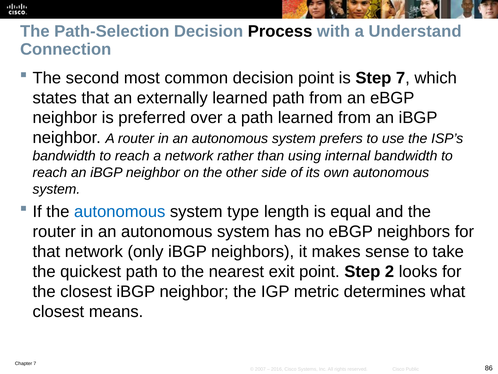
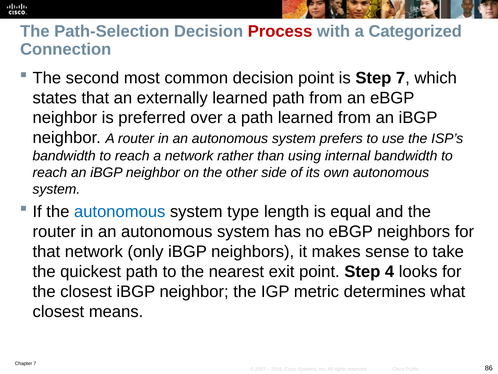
Process colour: black -> red
Understand: Understand -> Categorized
2: 2 -> 4
